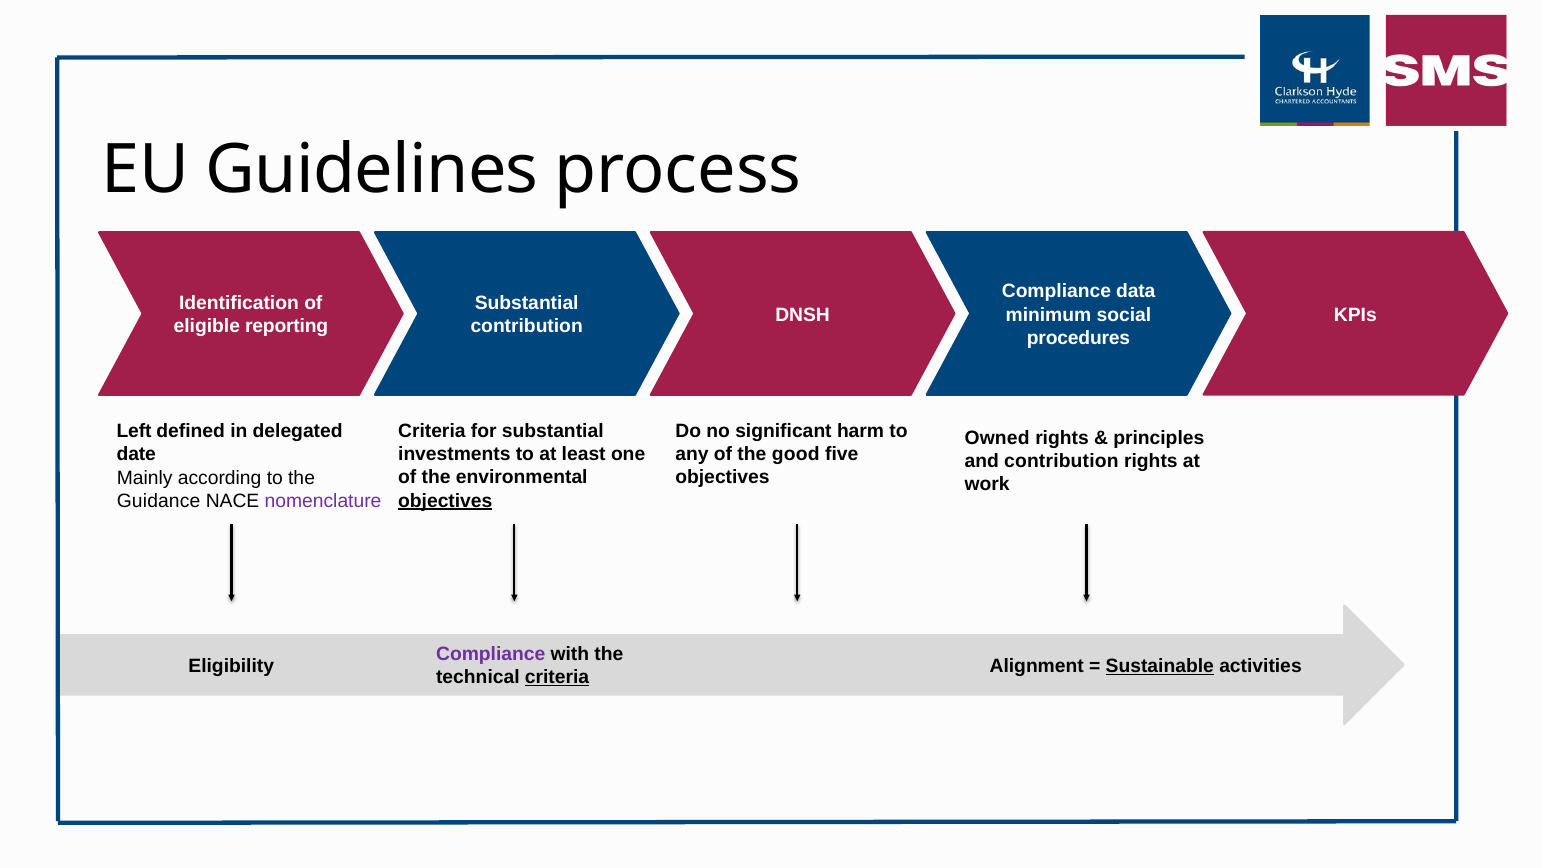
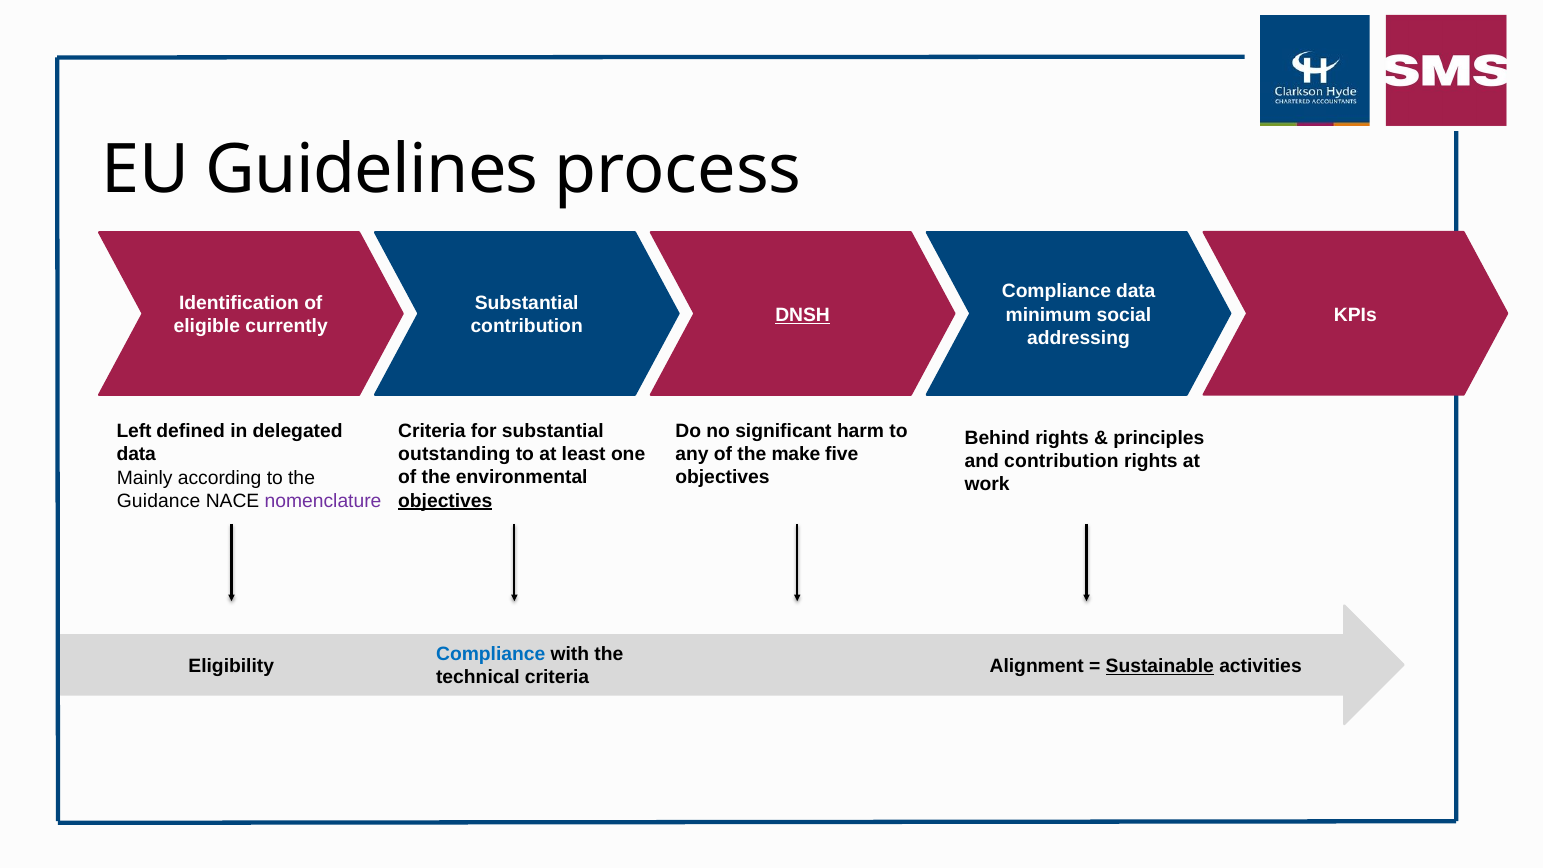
DNSH underline: none -> present
reporting: reporting -> currently
procedures: procedures -> addressing
Owned: Owned -> Behind
good: good -> make
investments: investments -> outstanding
date at (136, 455): date -> data
Compliance at (491, 654) colour: purple -> blue
criteria at (557, 677) underline: present -> none
